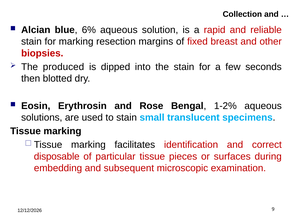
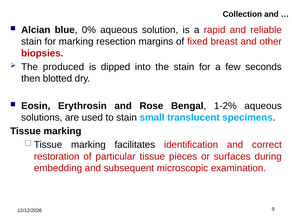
6%: 6% -> 0%
disposable: disposable -> restoration
